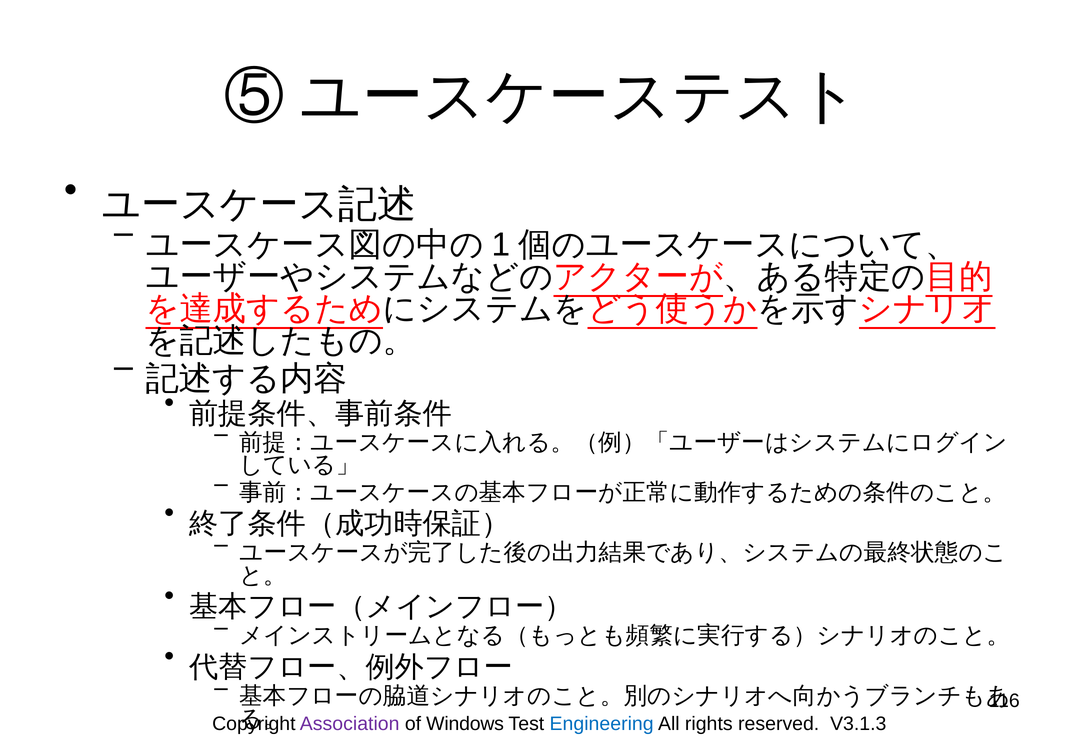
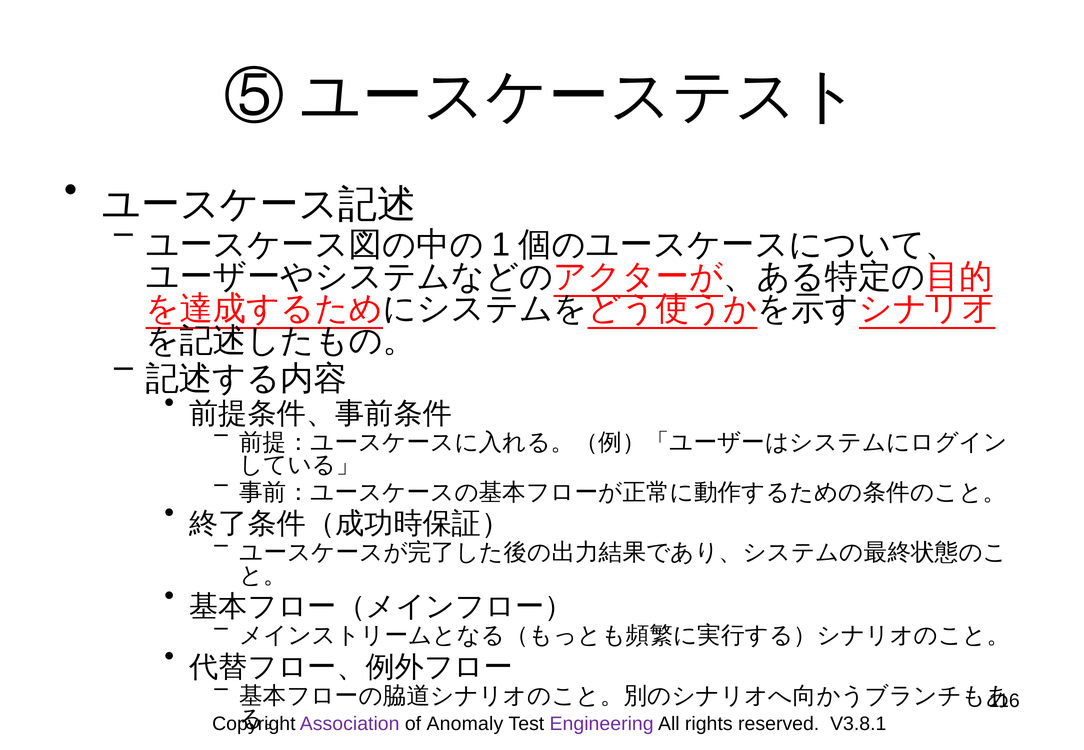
Windows: Windows -> Anomaly
Engineering colour: blue -> purple
V3.1.3: V3.1.3 -> V3.8.1
